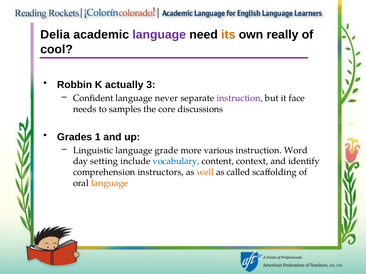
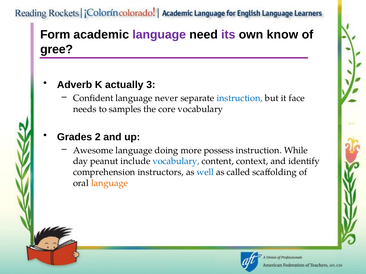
Delia: Delia -> Form
its colour: orange -> purple
really: really -> know
cool: cool -> gree
Robbin: Robbin -> Adverb
instruction at (240, 98) colour: purple -> blue
core discussions: discussions -> vocabulary
1: 1 -> 2
Linguistic: Linguistic -> Awesome
grade: grade -> doing
various: various -> possess
Word: Word -> While
setting: setting -> peanut
well colour: orange -> blue
